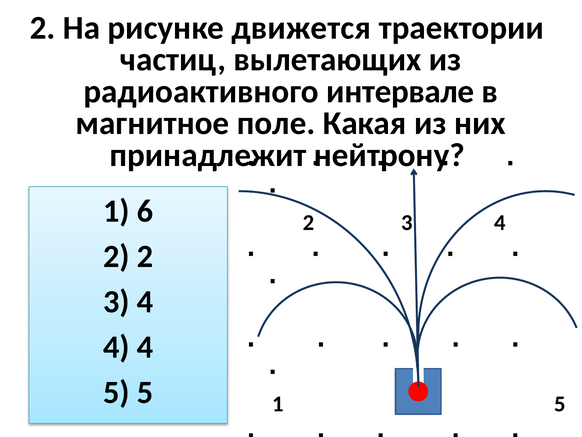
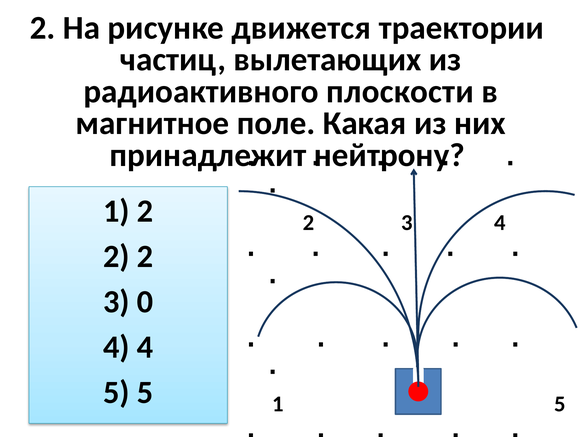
интервале: интервале -> плоскости
1 6: 6 -> 2
4 at (145, 302): 4 -> 0
